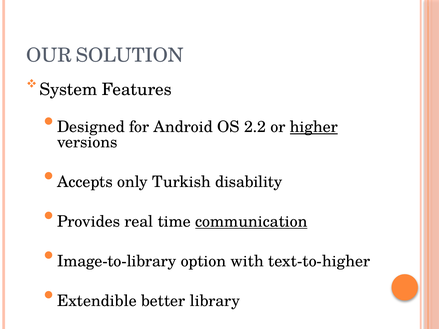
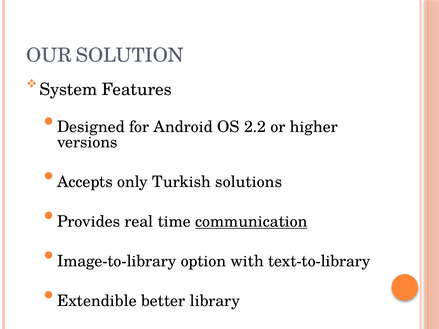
higher underline: present -> none
disability: disability -> solutions
text-to-higher: text-to-higher -> text-to-library
